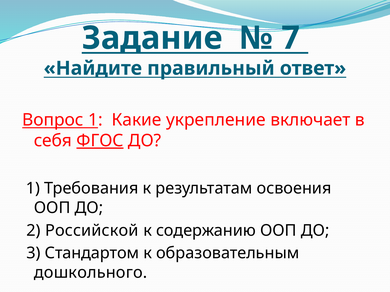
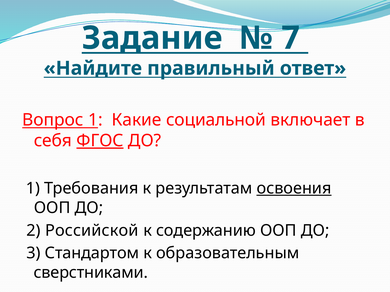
укрепление: укрепление -> социальной
освоения underline: none -> present
дошкольного: дошкольного -> сверстниками
